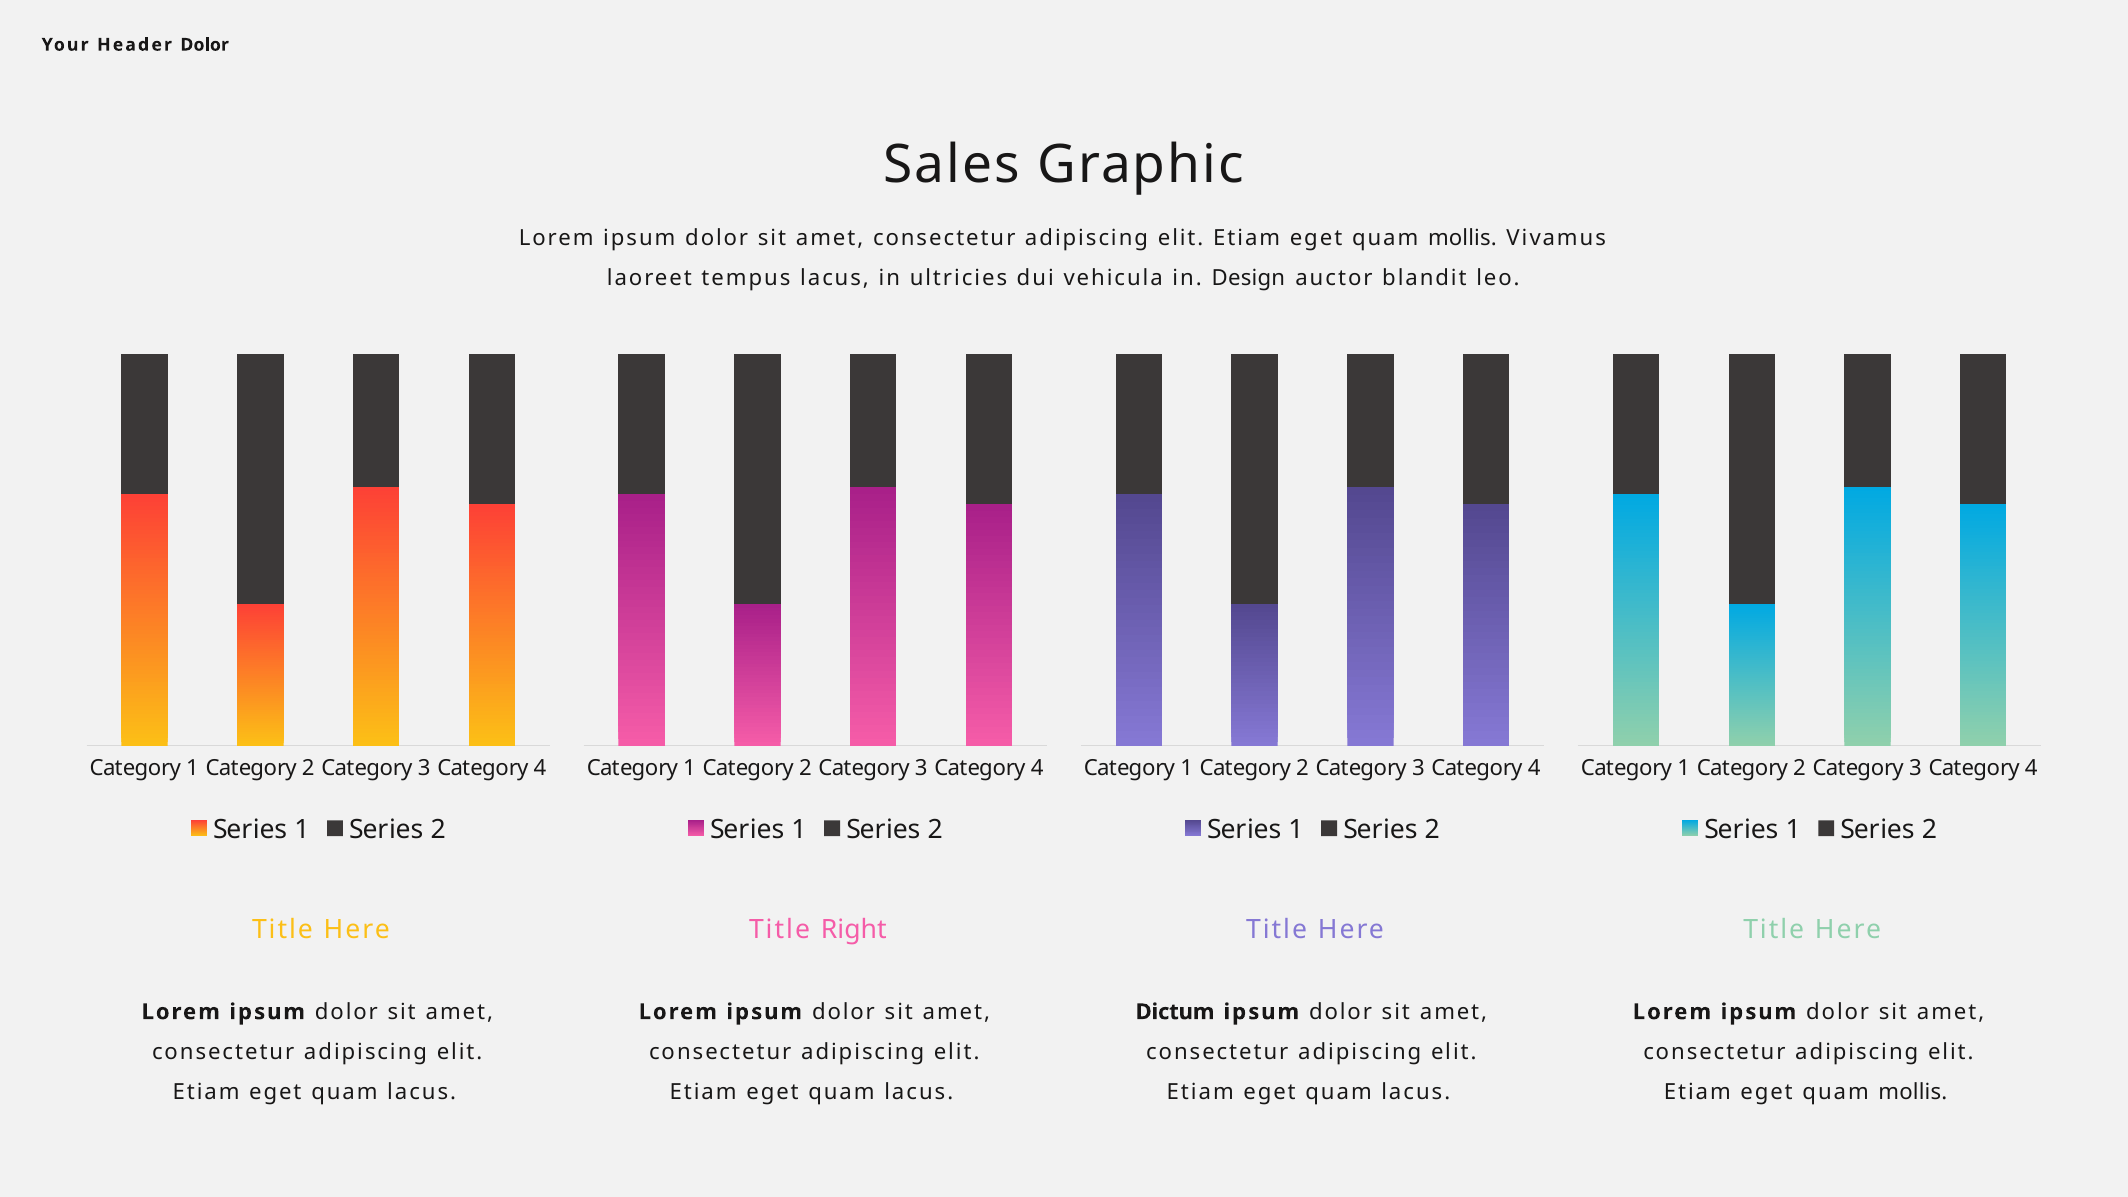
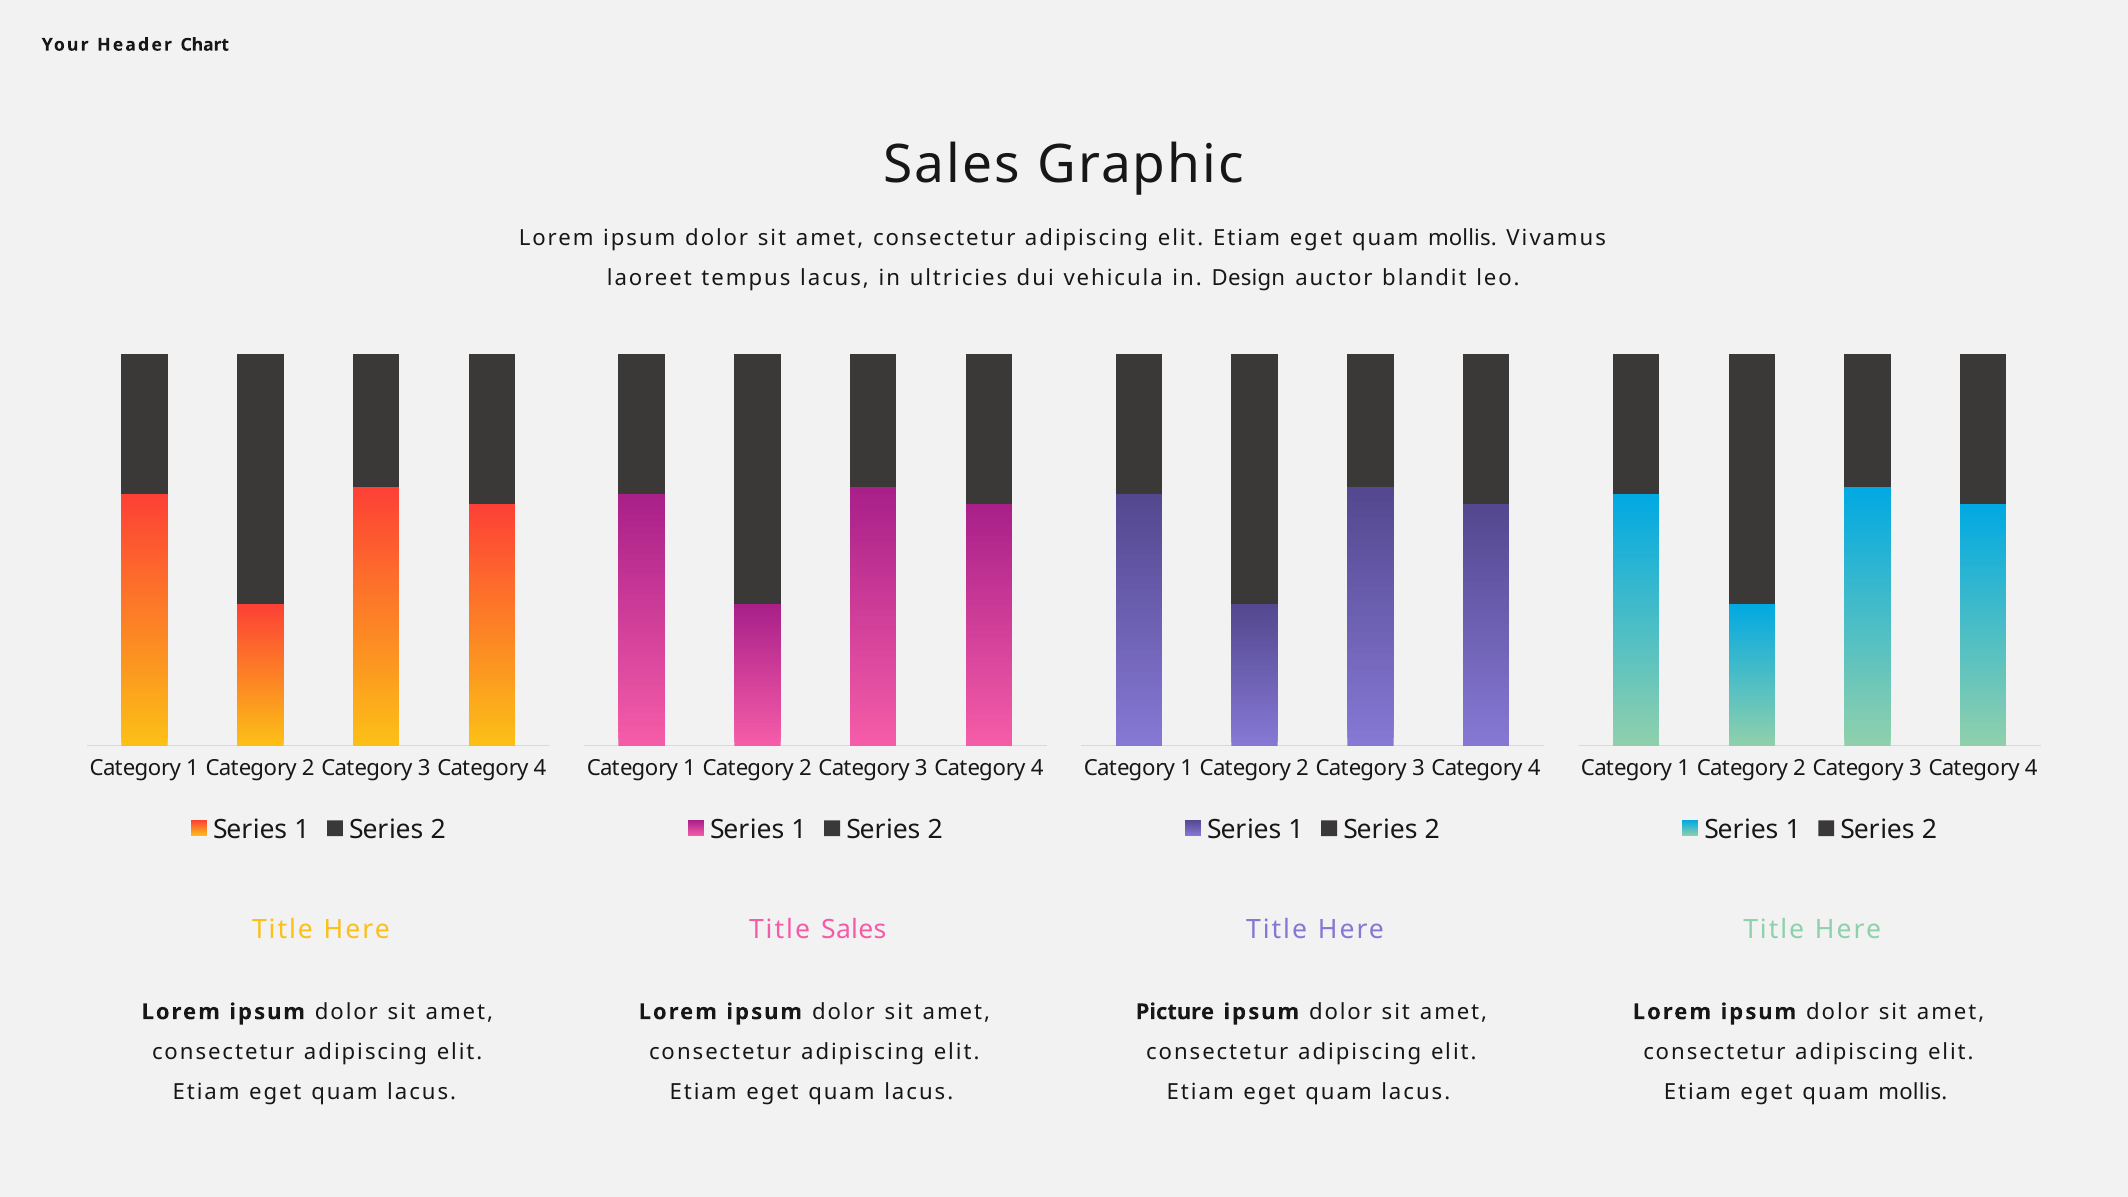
Header Dolor: Dolor -> Chart
Title Right: Right -> Sales
Dictum: Dictum -> Picture
